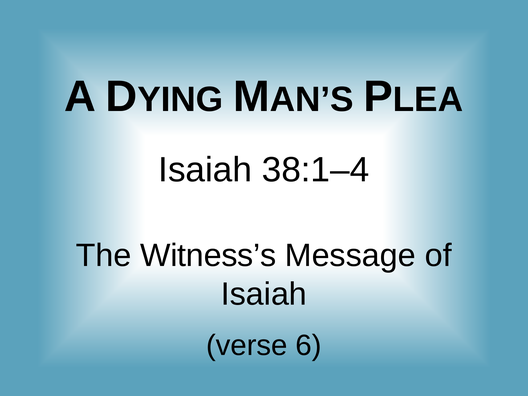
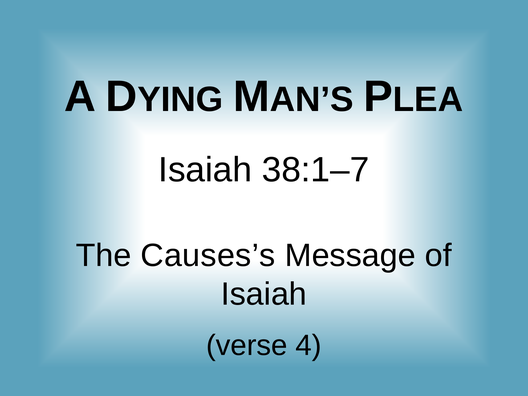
38:1–4: 38:1–4 -> 38:1–7
Witness’s: Witness’s -> Causes’s
6: 6 -> 4
